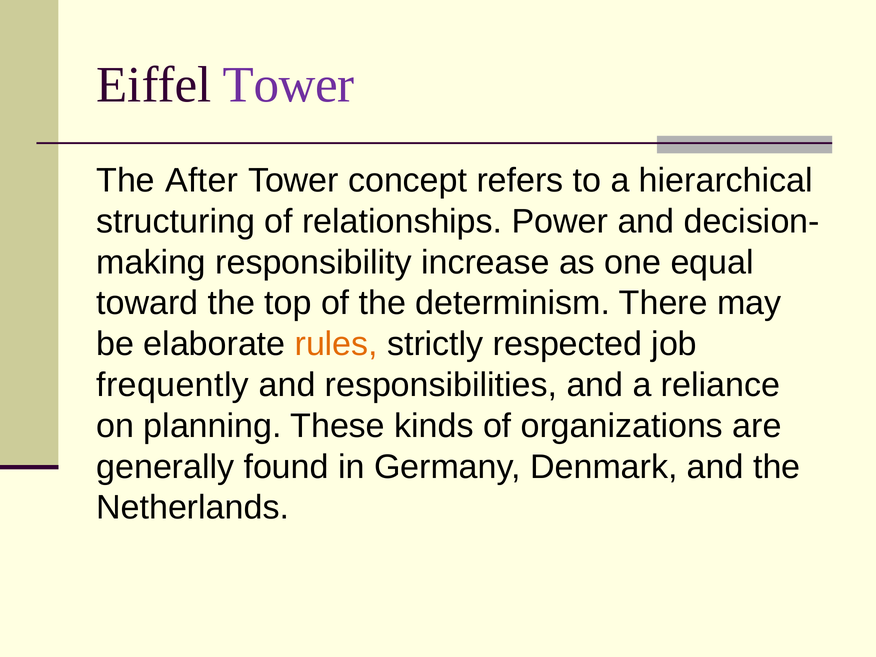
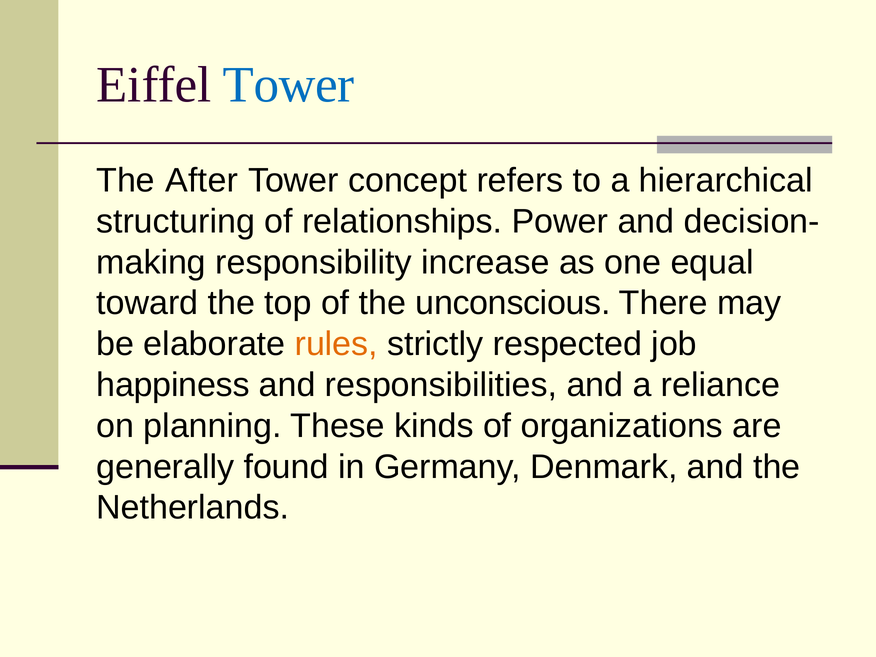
Tower at (289, 85) colour: purple -> blue
determinism: determinism -> unconscious
frequently: frequently -> happiness
